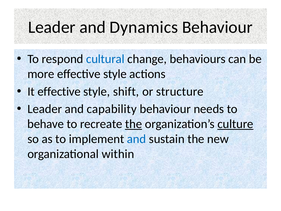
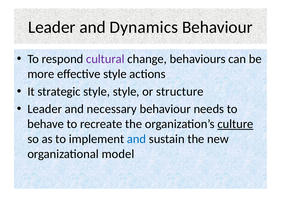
cultural colour: blue -> purple
It effective: effective -> strategic
style shift: shift -> style
capability: capability -> necessary
the at (134, 124) underline: present -> none
within: within -> model
